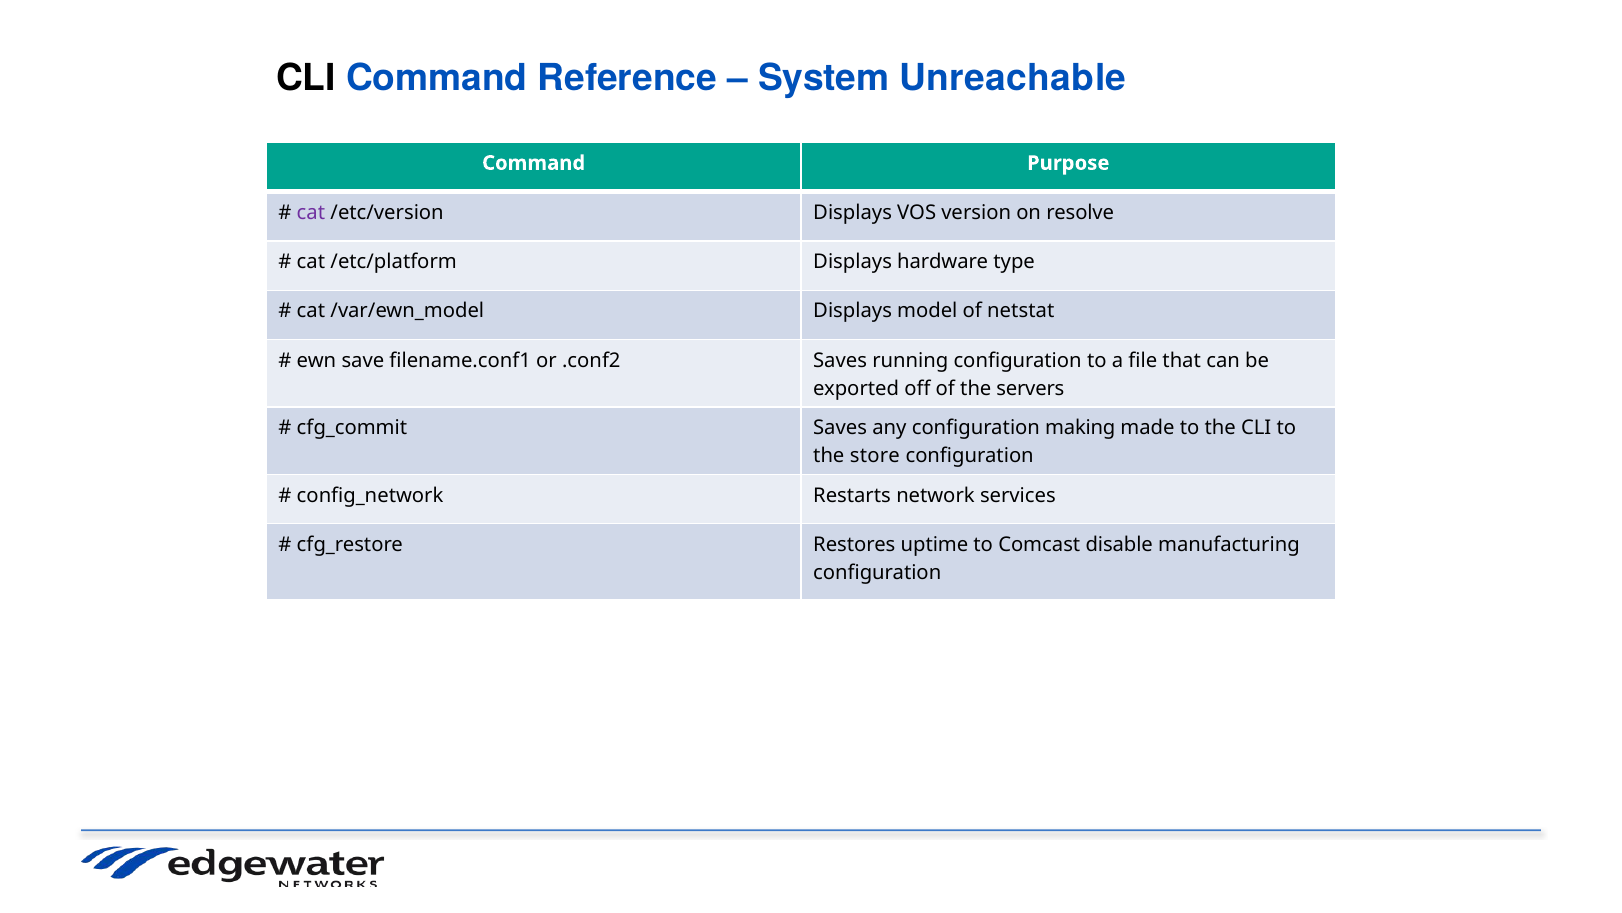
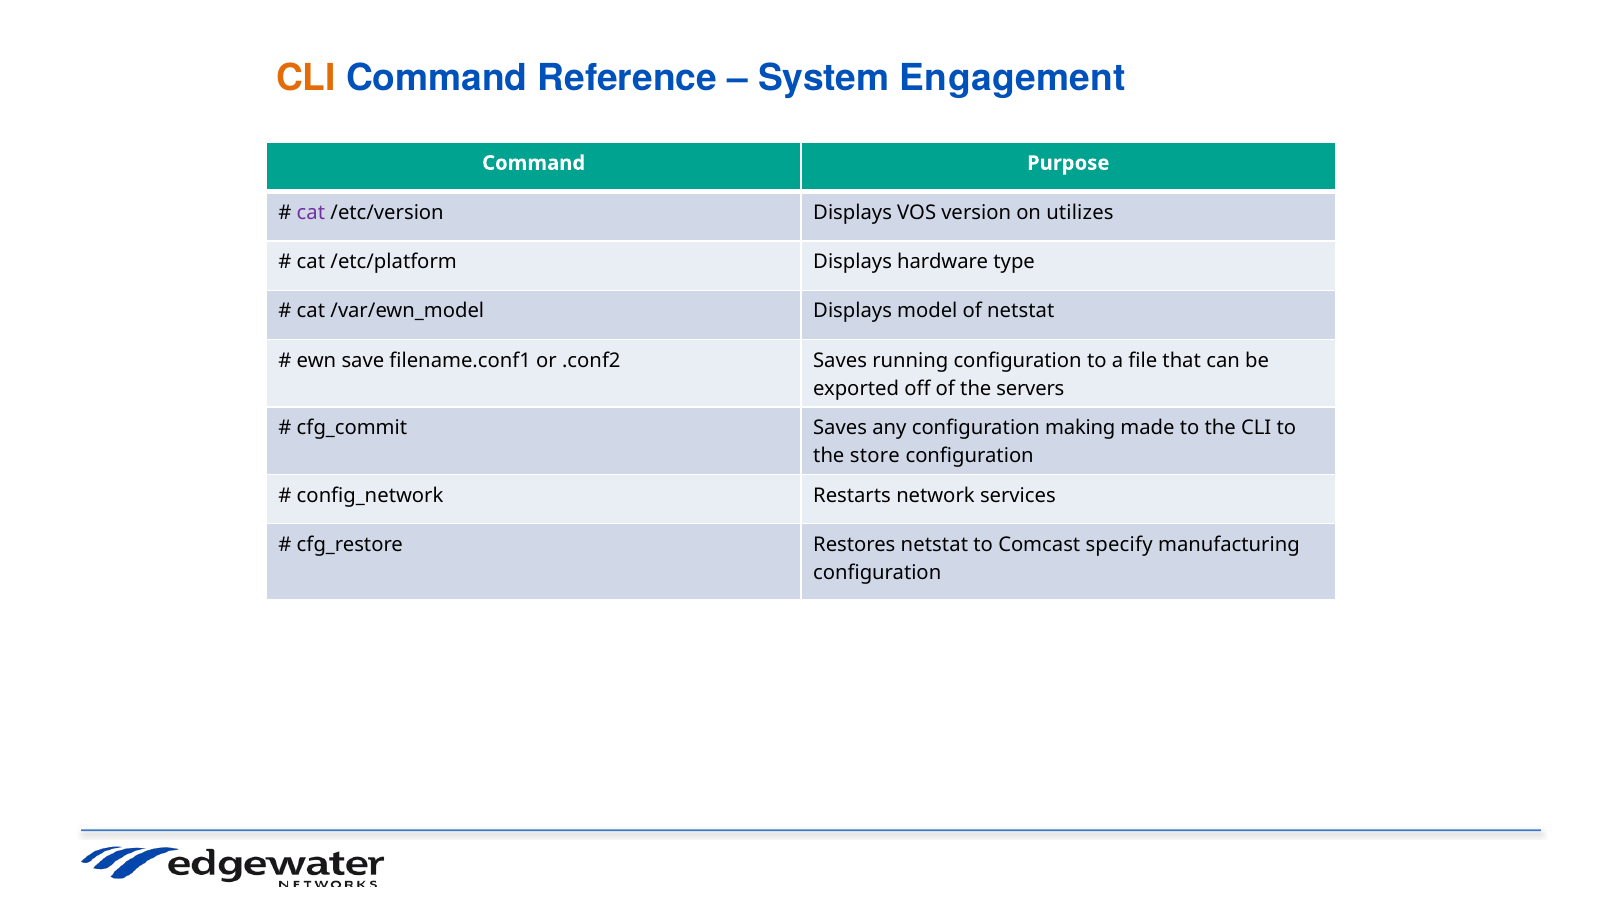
CLI at (306, 79) colour: black -> orange
Unreachable: Unreachable -> Engagement
resolve: resolve -> utilizes
Restores uptime: uptime -> netstat
disable: disable -> specify
